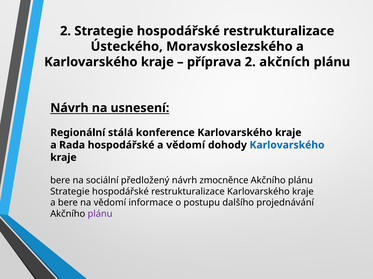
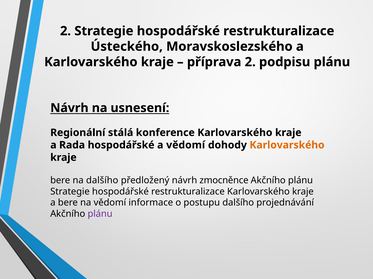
akčních: akčních -> podpisu
Karlovarského at (287, 145) colour: blue -> orange
na sociální: sociální -> dalšího
